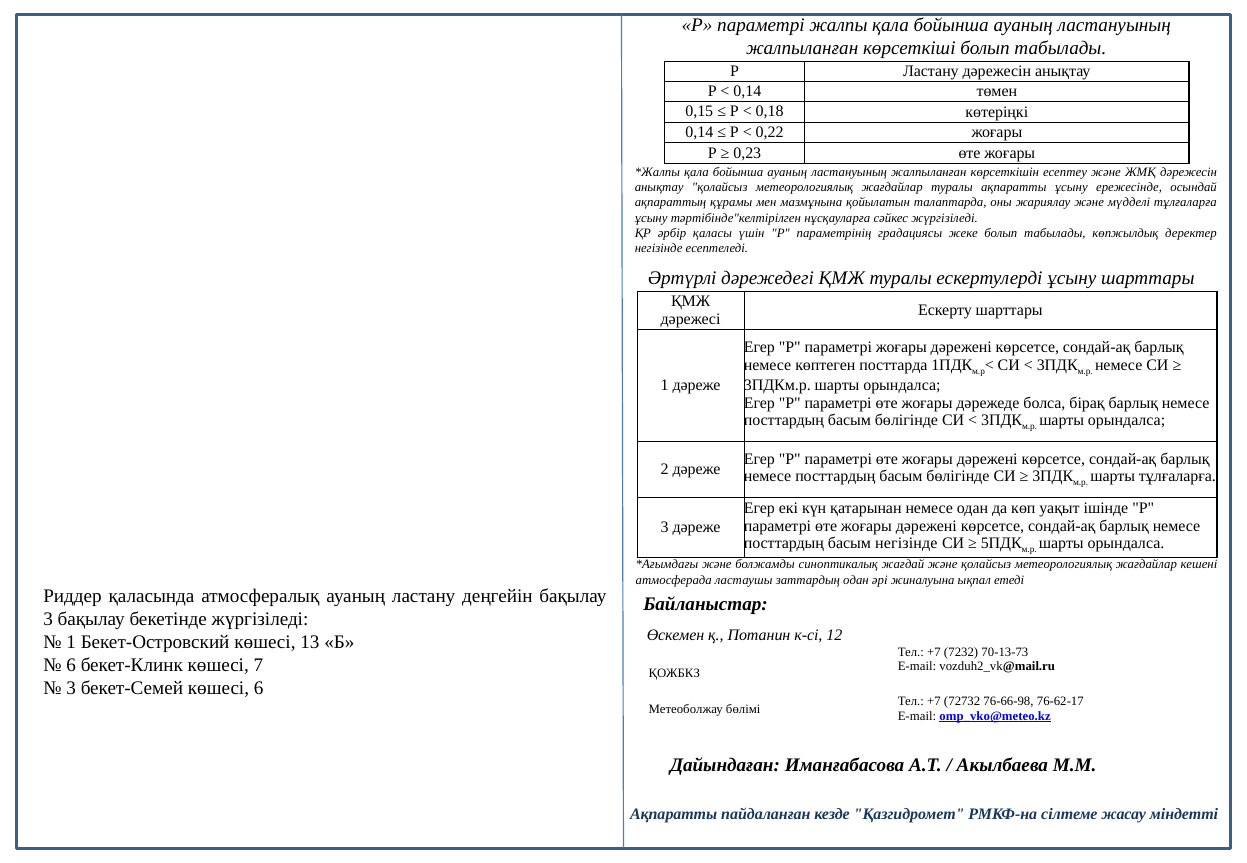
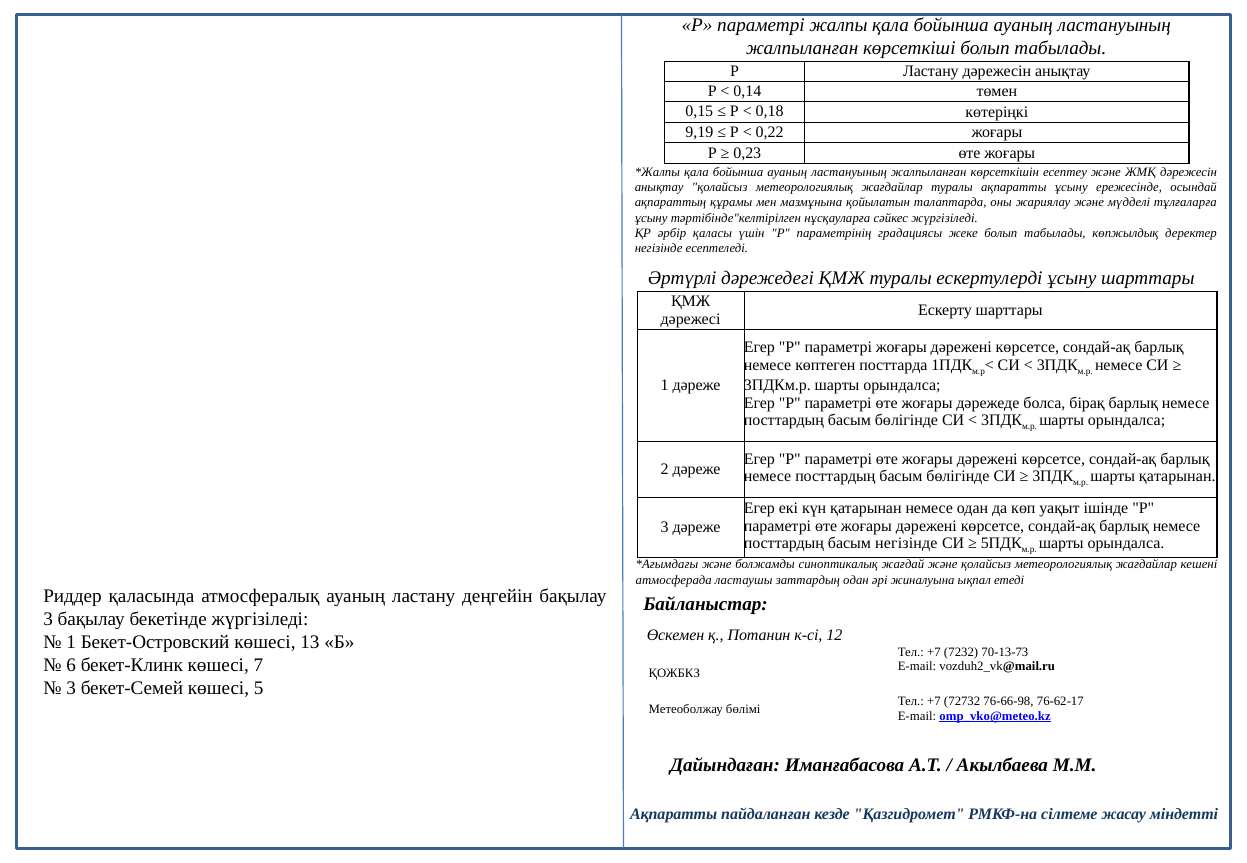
0,14 at (699, 132): 0,14 -> 9,19
шарты тұлғаларға: тұлғаларға -> қатарынан
көшесі 6: 6 -> 5
